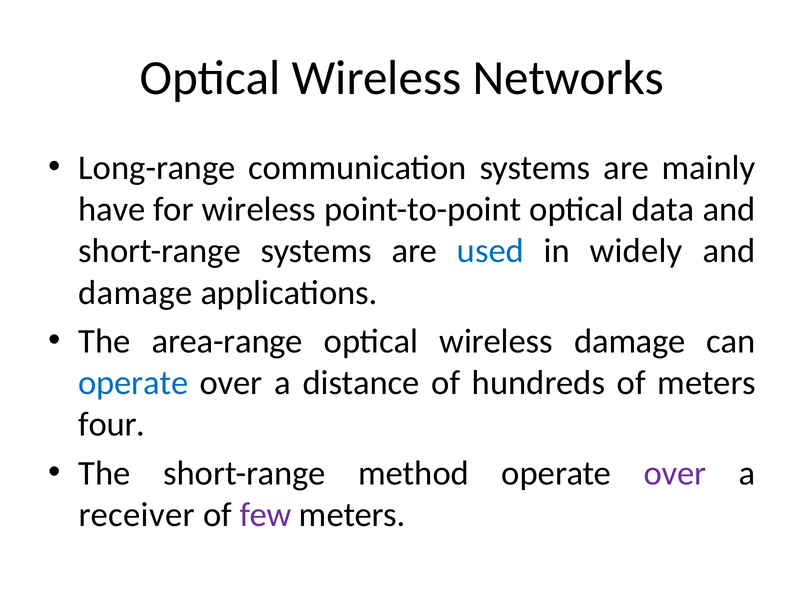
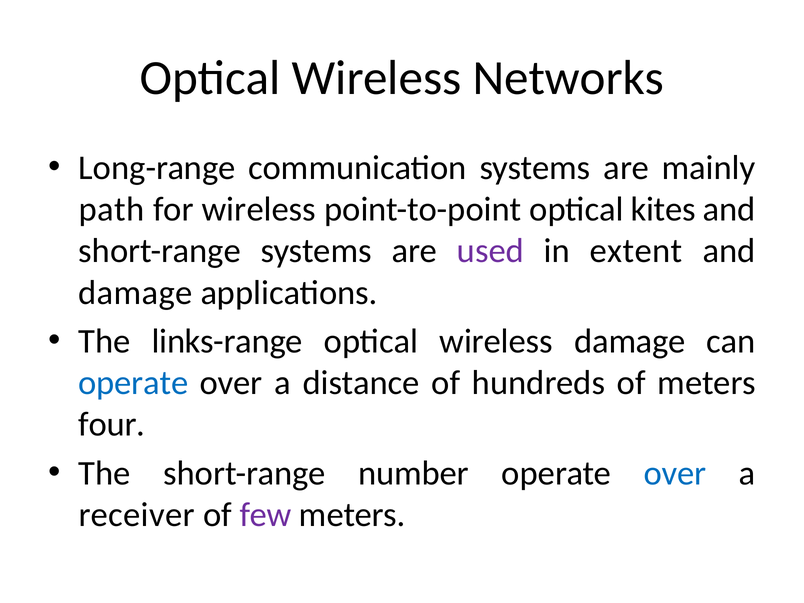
have: have -> path
data: data -> kites
used colour: blue -> purple
widely: widely -> extent
area-range: area-range -> links-range
method: method -> number
over at (675, 473) colour: purple -> blue
